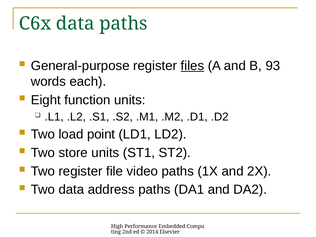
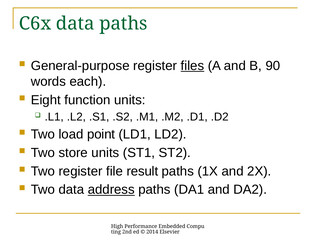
93: 93 -> 90
video: video -> result
address underline: none -> present
